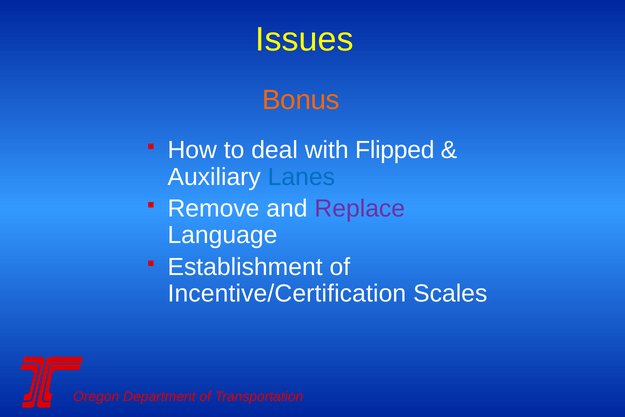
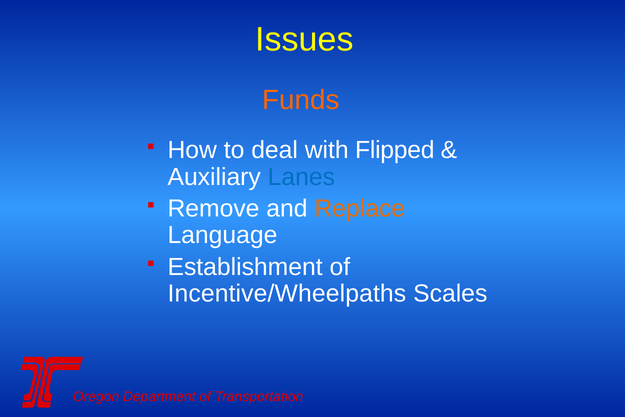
Bonus: Bonus -> Funds
Replace colour: purple -> orange
Incentive/Certification: Incentive/Certification -> Incentive/Wheelpaths
